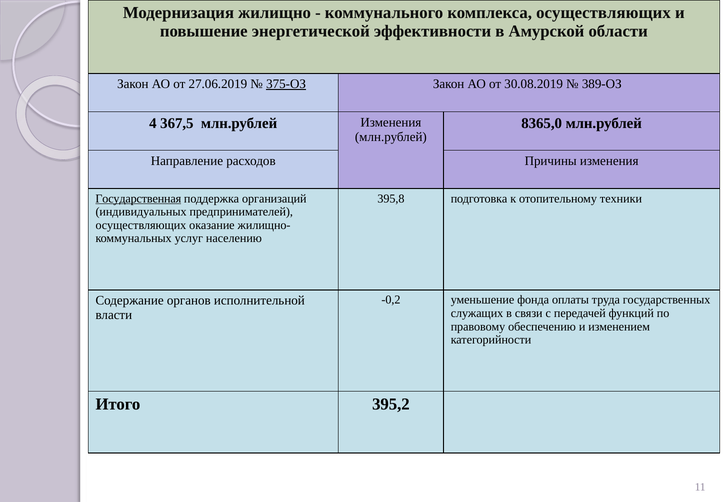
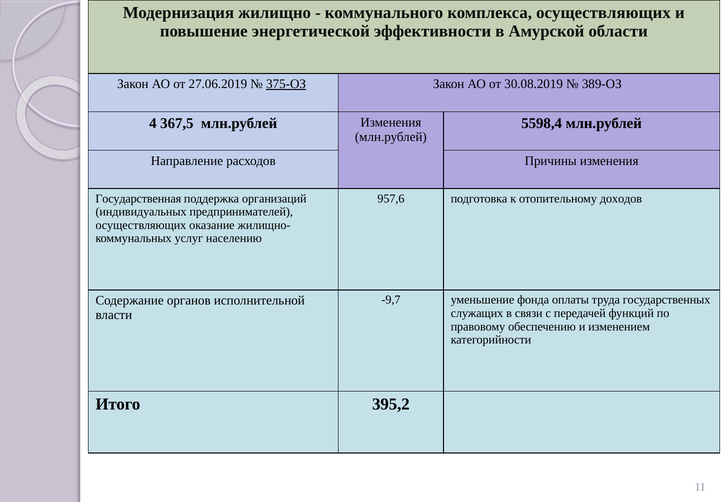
8365,0: 8365,0 -> 5598,4
Государственная underline: present -> none
395,8: 395,8 -> 957,6
техники: техники -> доходов
-0,2: -0,2 -> -9,7
